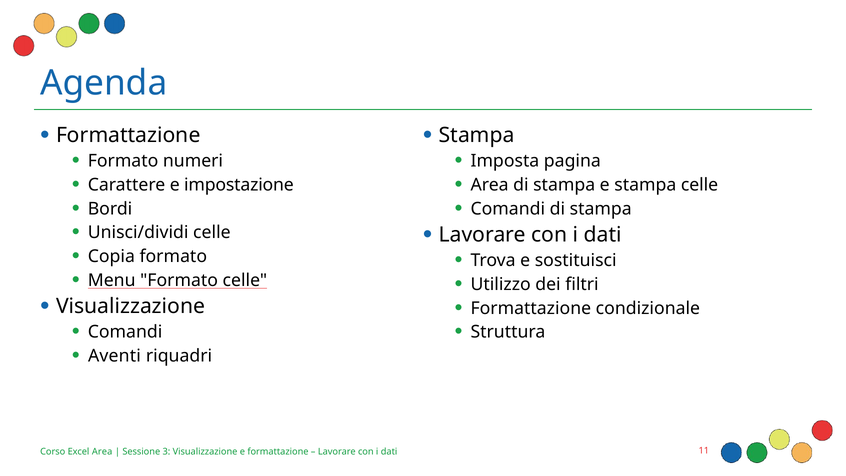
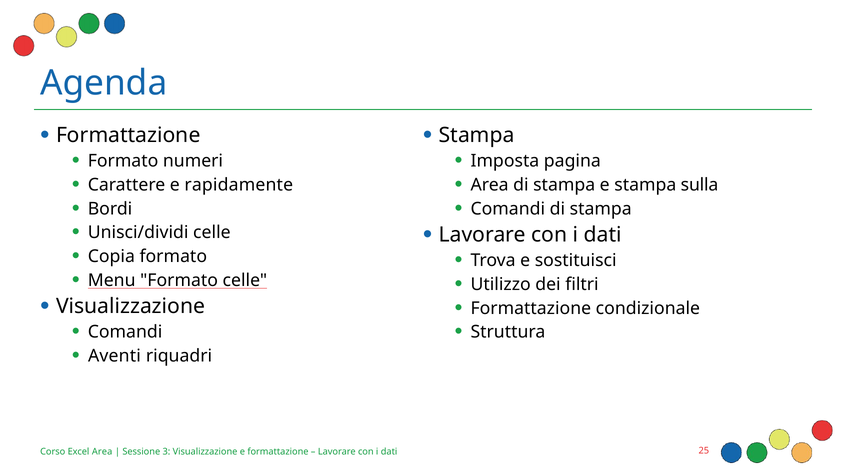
impostazione: impostazione -> rapidamente
stampa celle: celle -> sulla
11: 11 -> 25
